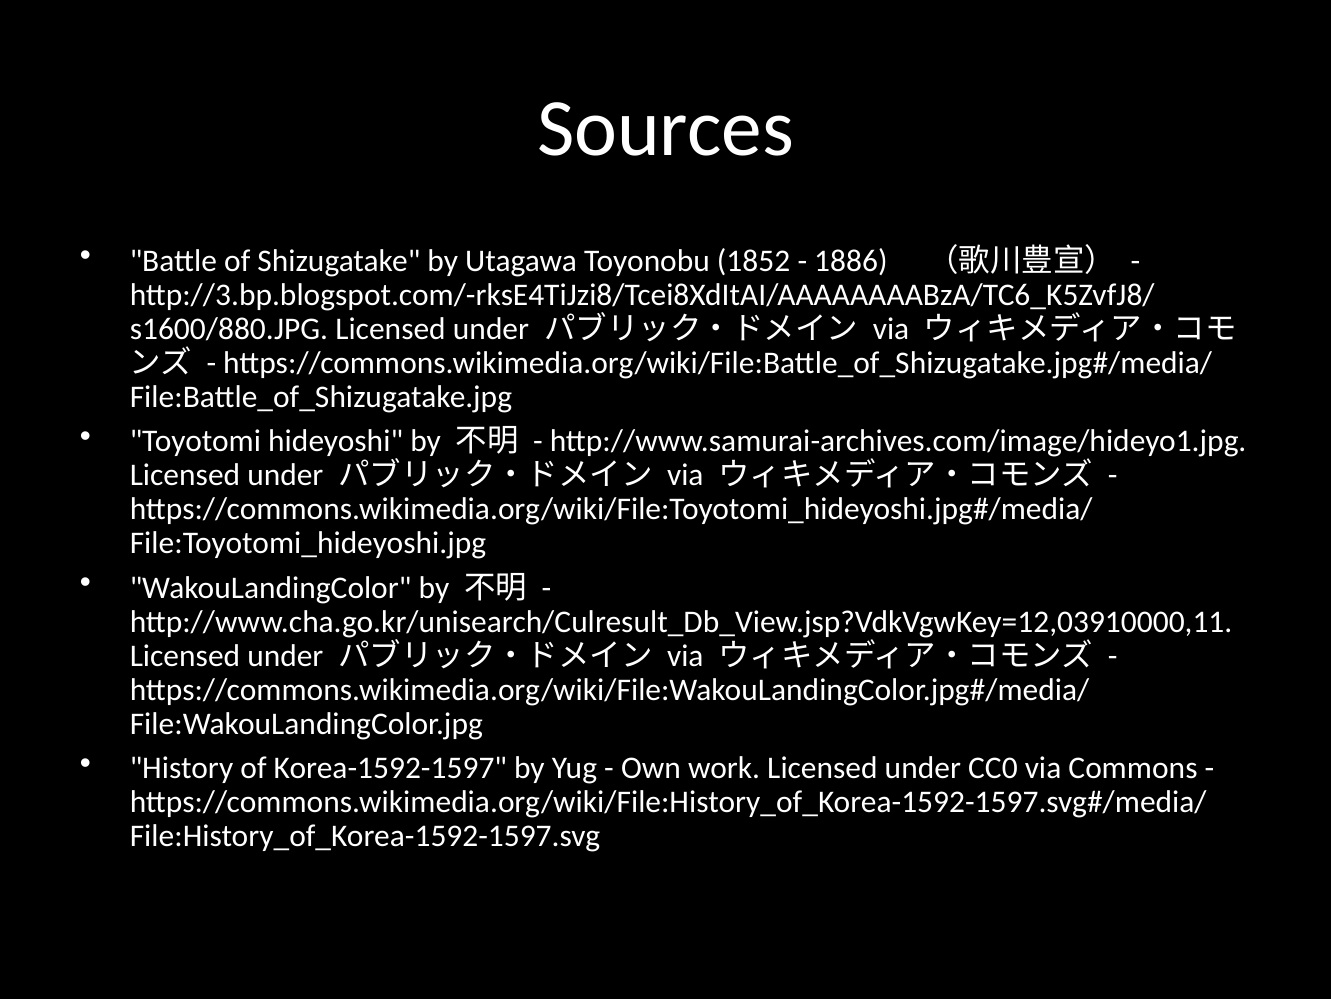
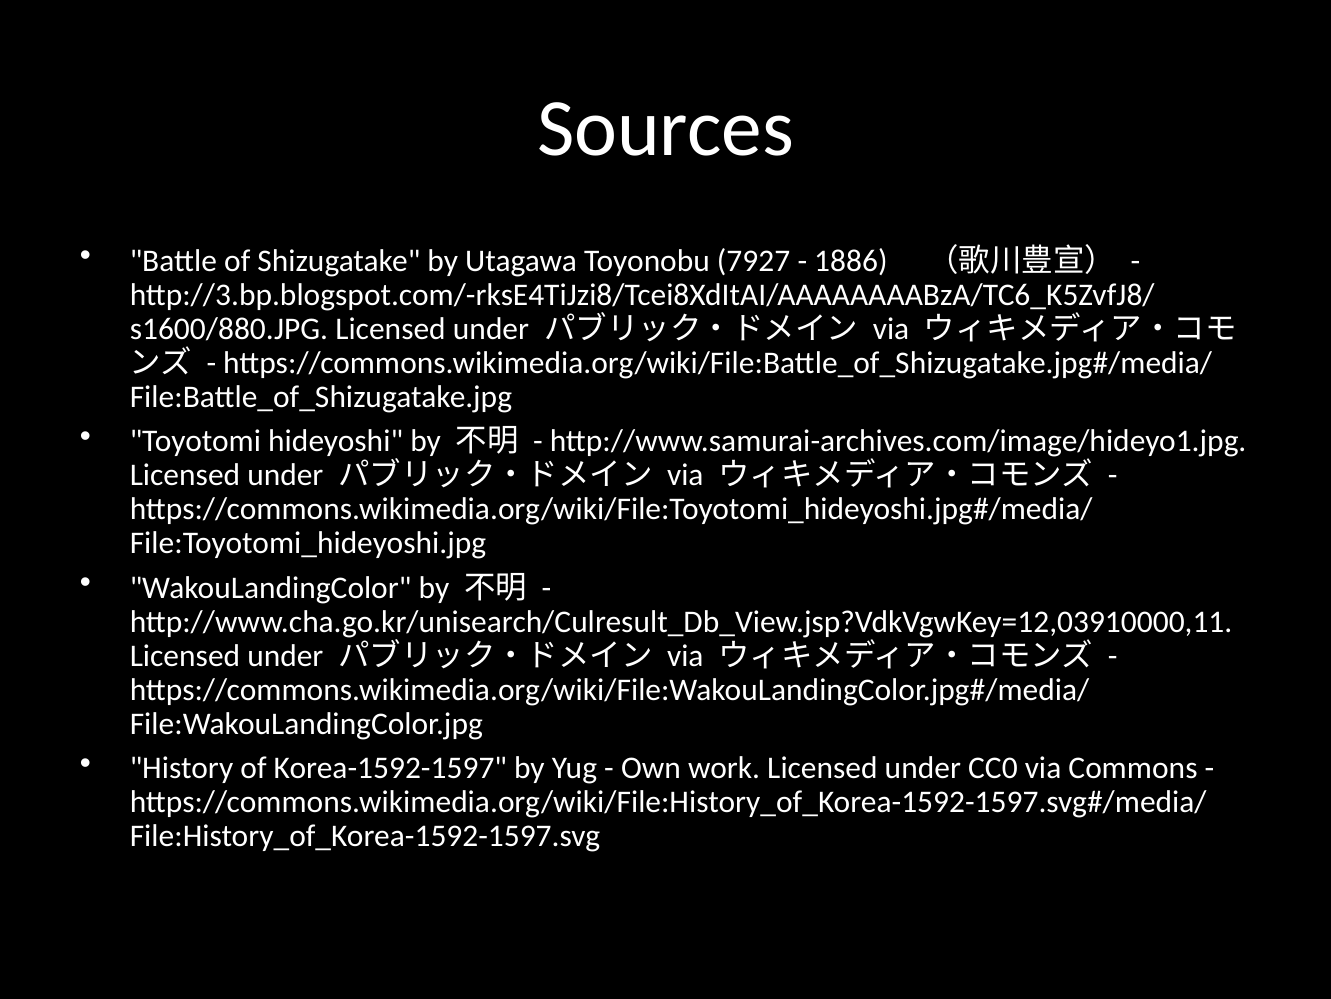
1852: 1852 -> 7927
